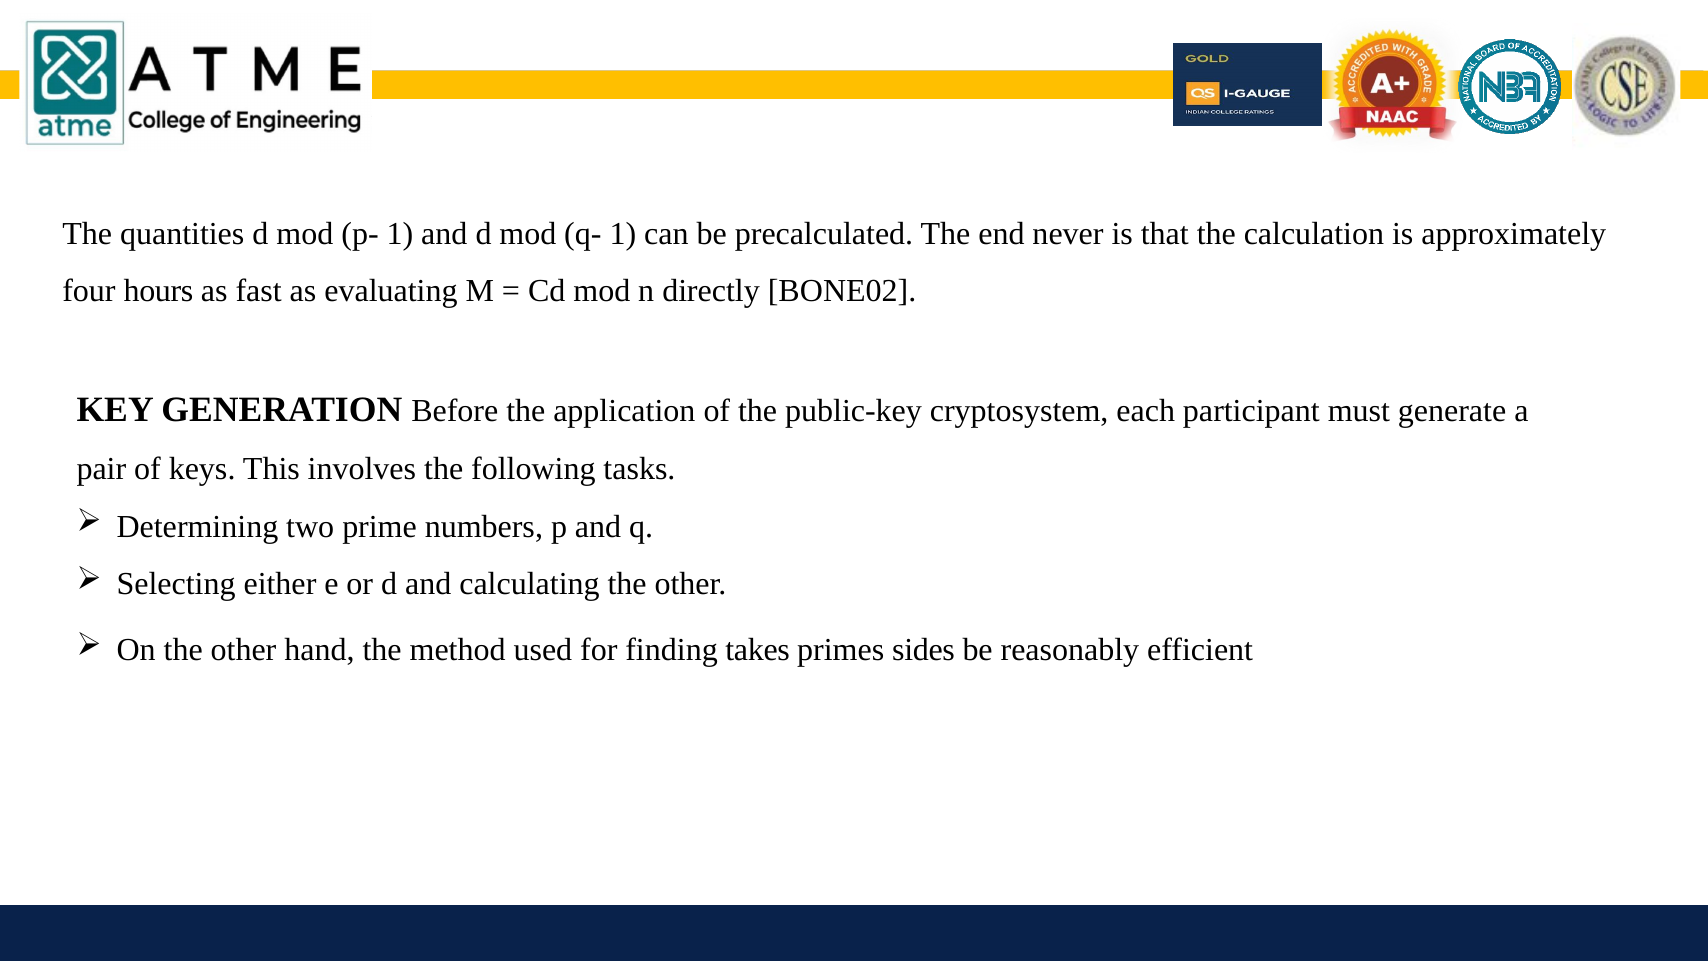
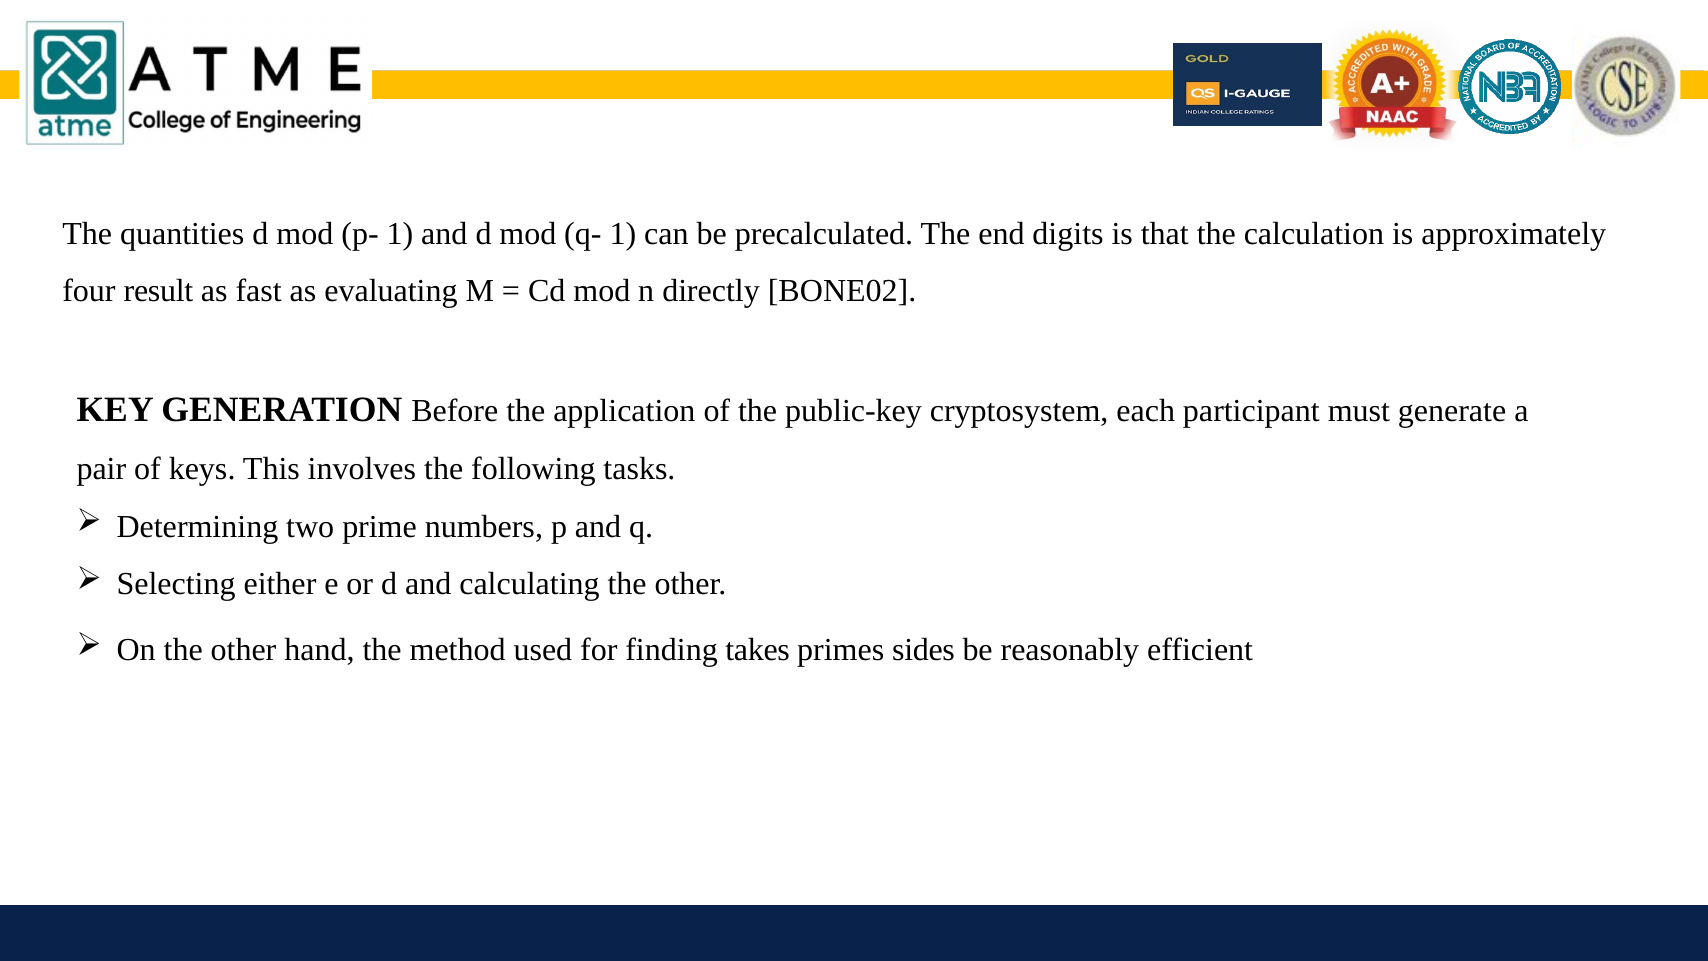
never: never -> digits
hours: hours -> result
